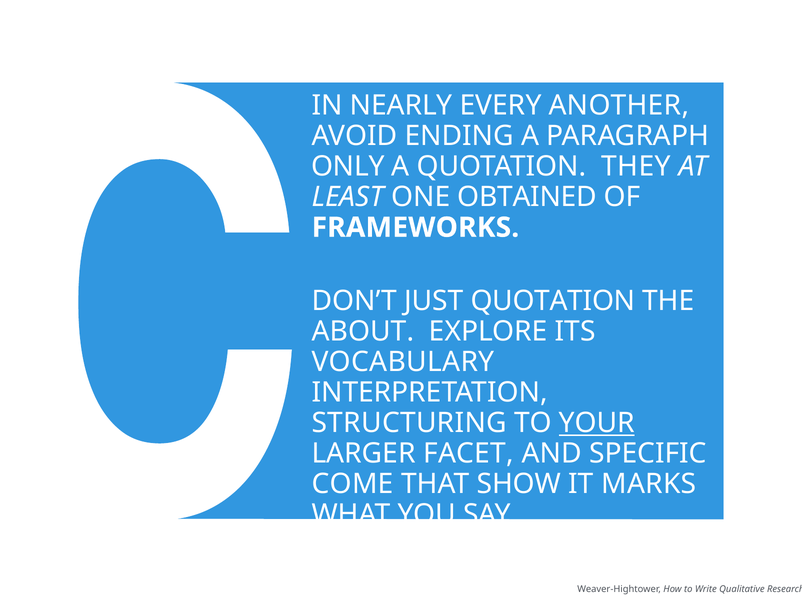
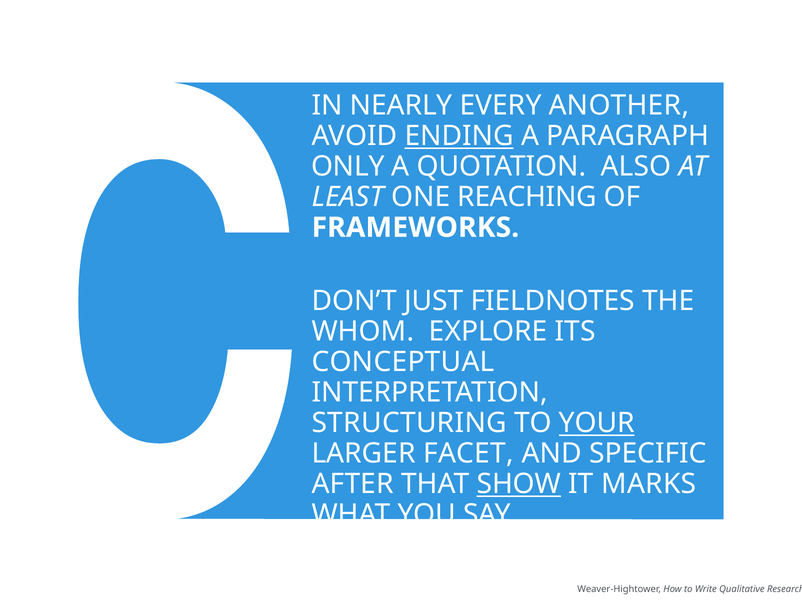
ENDING underline: none -> present
THEY: THEY -> ALSO
OBTAINED: OBTAINED -> REACHING
JUST QUOTATION: QUOTATION -> FIELDNOTES
ABOUT: ABOUT -> WHOM
VOCABULARY: VOCABULARY -> CONCEPTUAL
COME: COME -> AFTER
SHOW underline: none -> present
